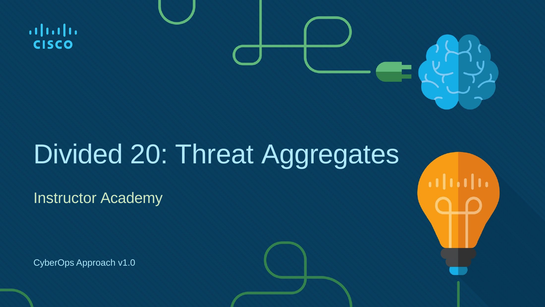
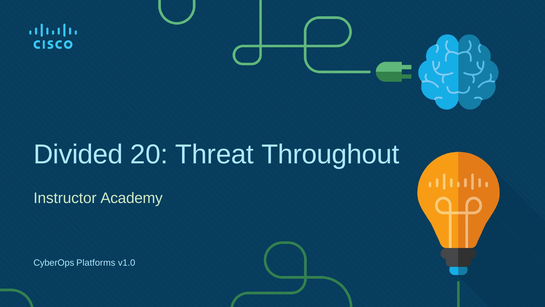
Aggregates: Aggregates -> Throughout
Approach: Approach -> Platforms
